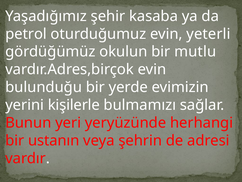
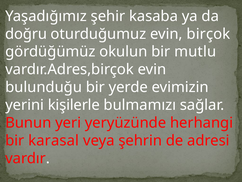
petrol: petrol -> doğru
yeterli: yeterli -> birçok
ustanın: ustanın -> karasal
